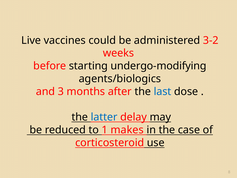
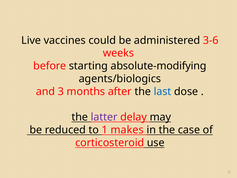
3-2: 3-2 -> 3-6
undergo-modifying: undergo-modifying -> absolute-modifying
latter colour: blue -> purple
